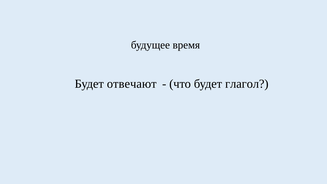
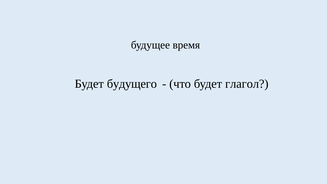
отвечают: отвечают -> будущего
